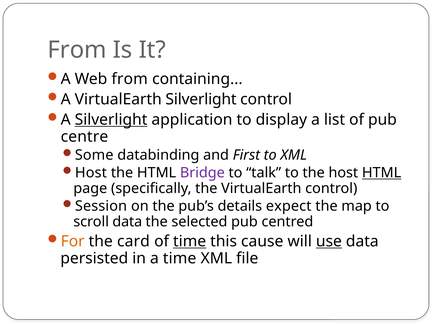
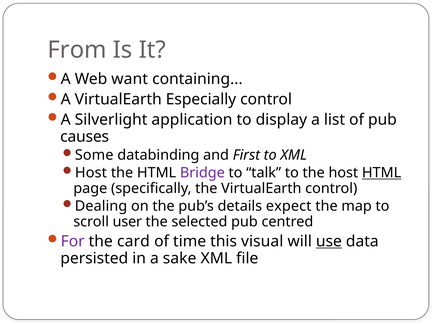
Web from: from -> want
VirtualEarth Silverlight: Silverlight -> Especially
Silverlight at (111, 120) underline: present -> none
centre: centre -> causes
Session: Session -> Dealing
scroll data: data -> user
For colour: orange -> purple
time at (190, 241) underline: present -> none
cause: cause -> visual
a time: time -> sake
